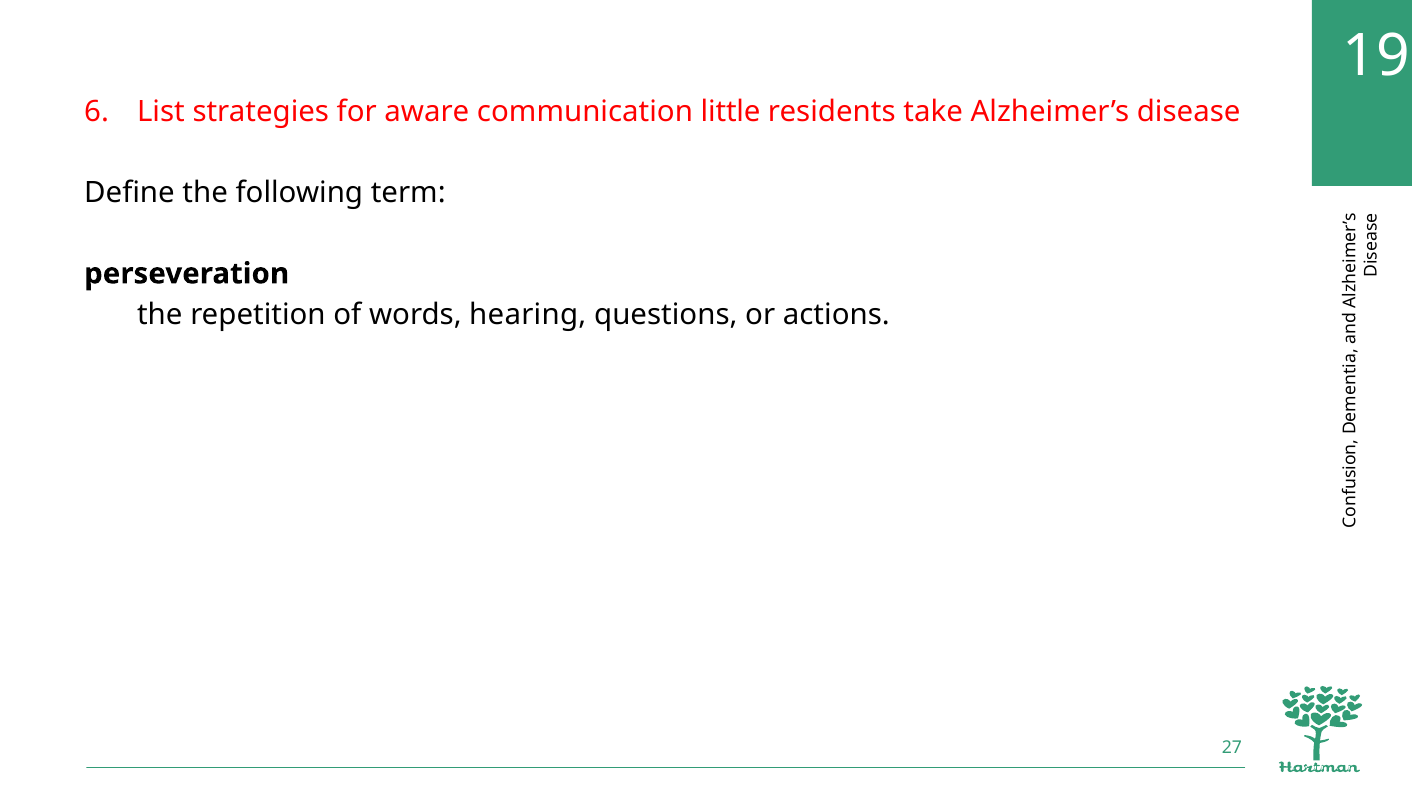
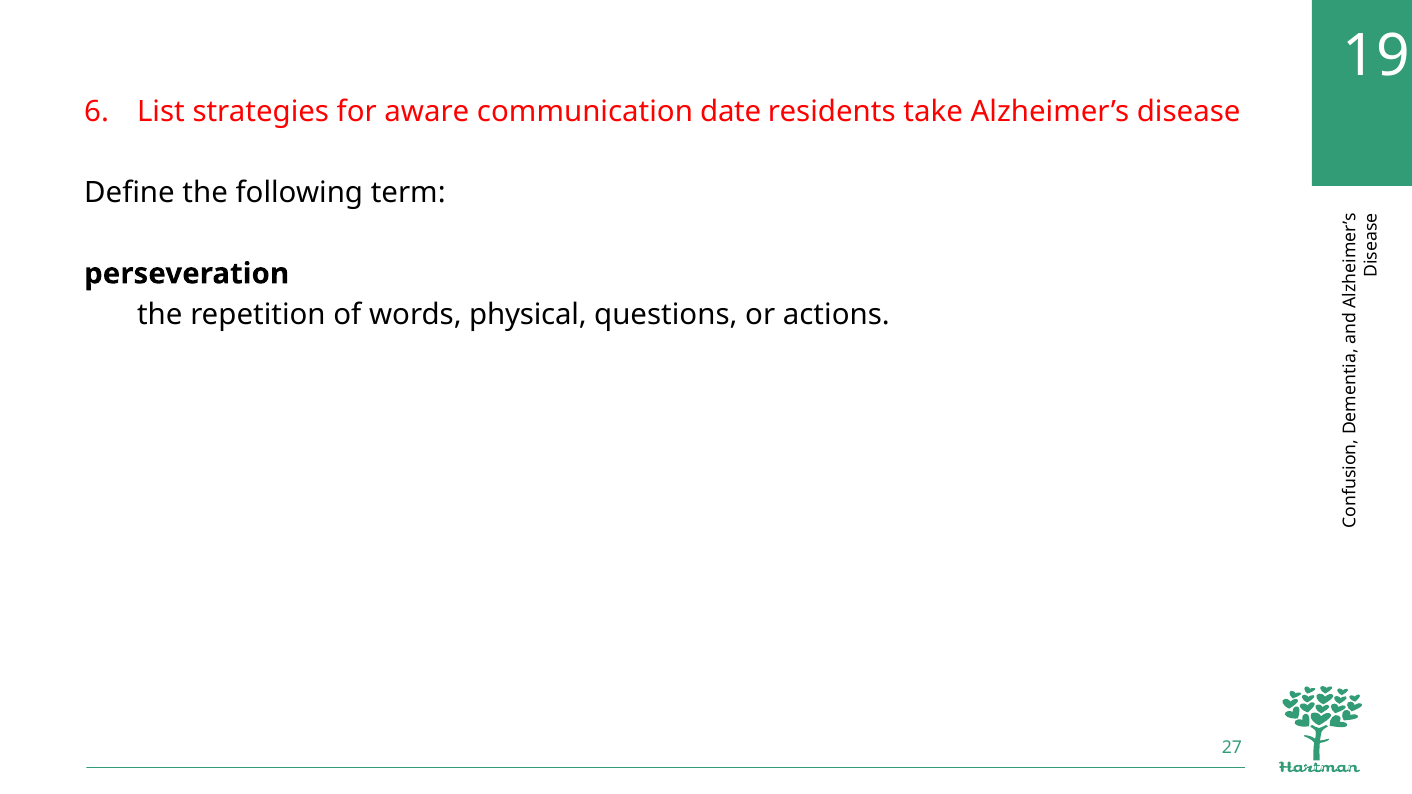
little: little -> date
hearing: hearing -> physical
